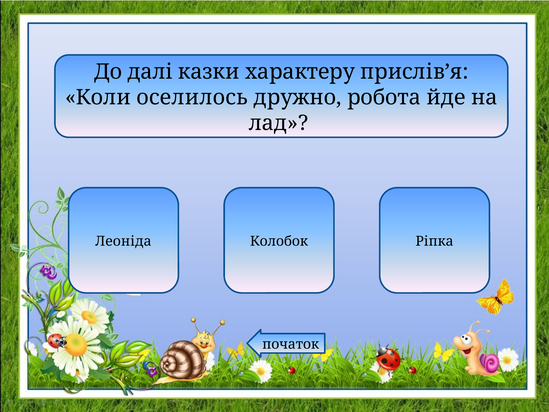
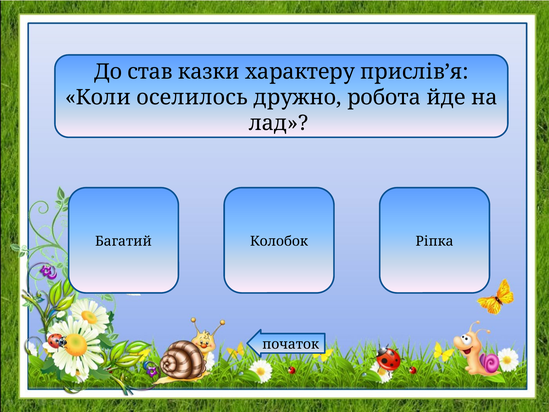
далі: далі -> став
Леоніда: Леоніда -> Багатий
